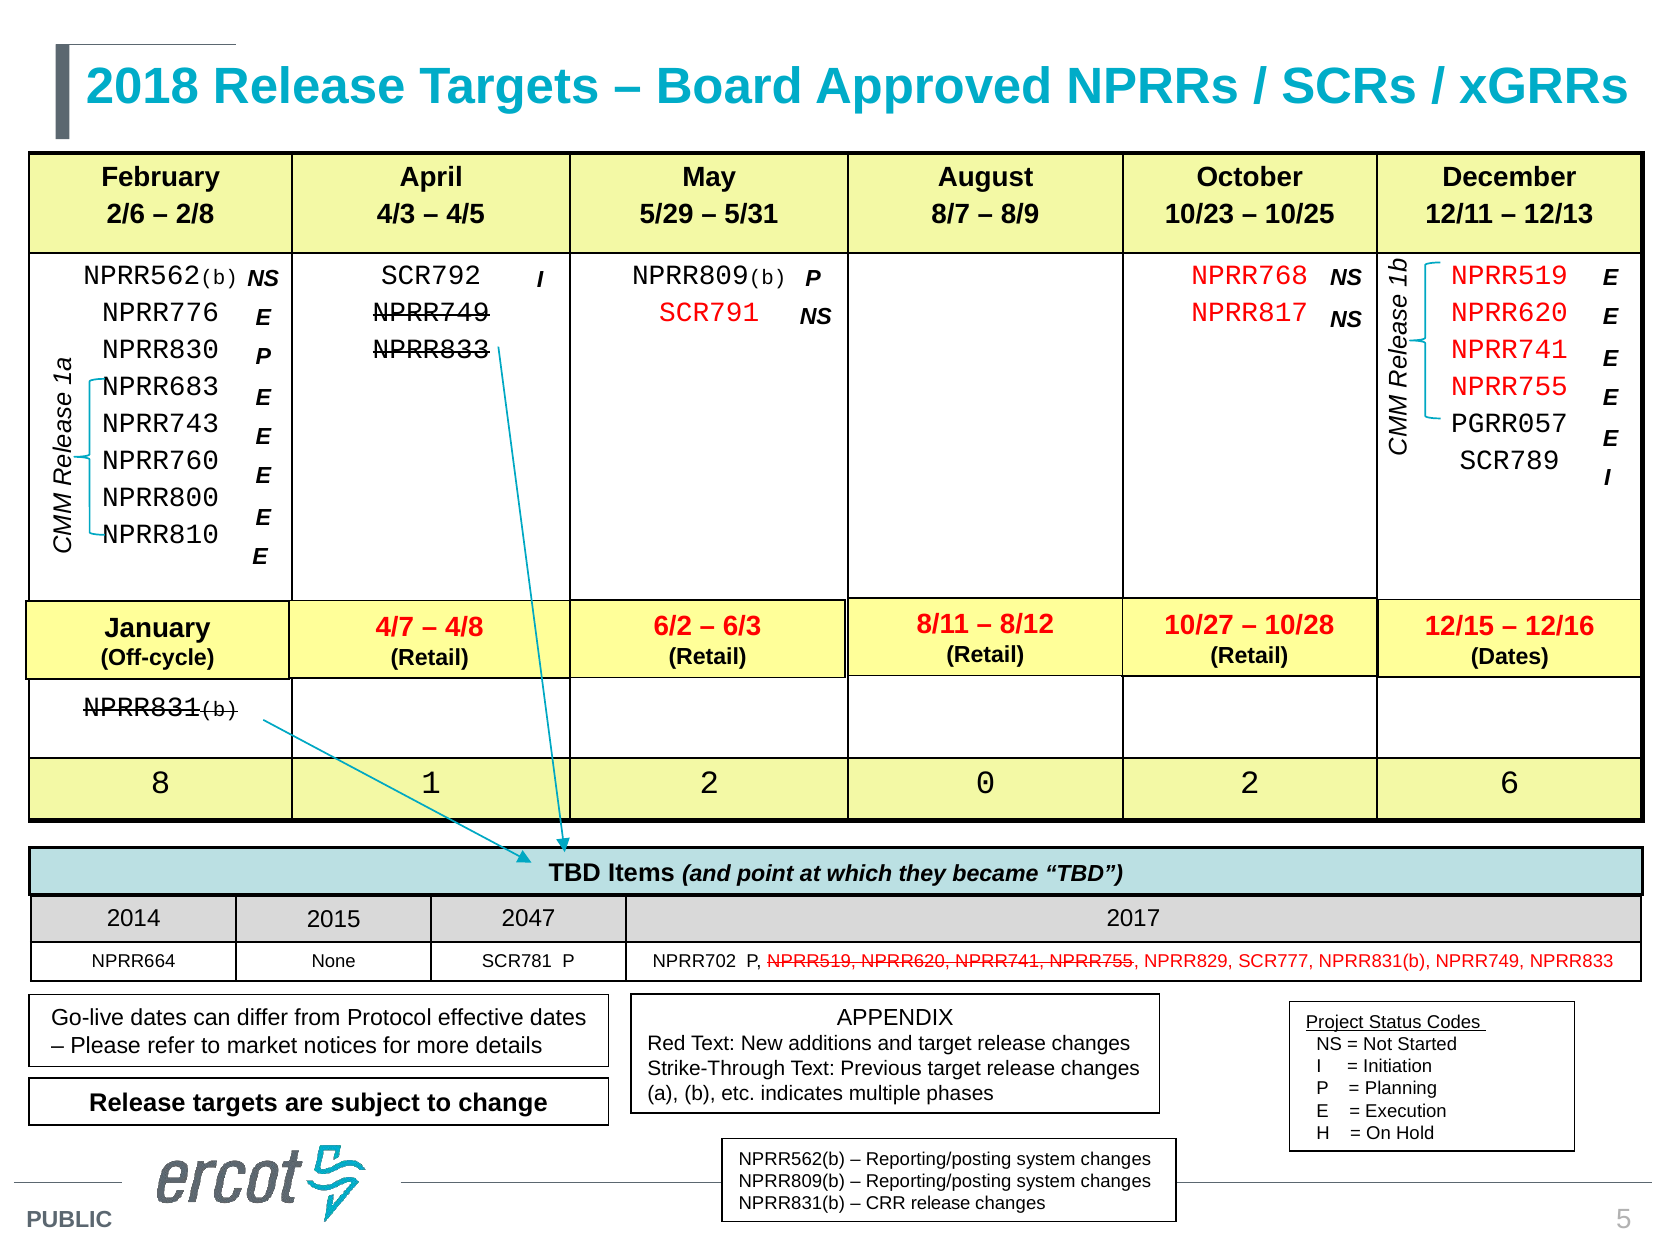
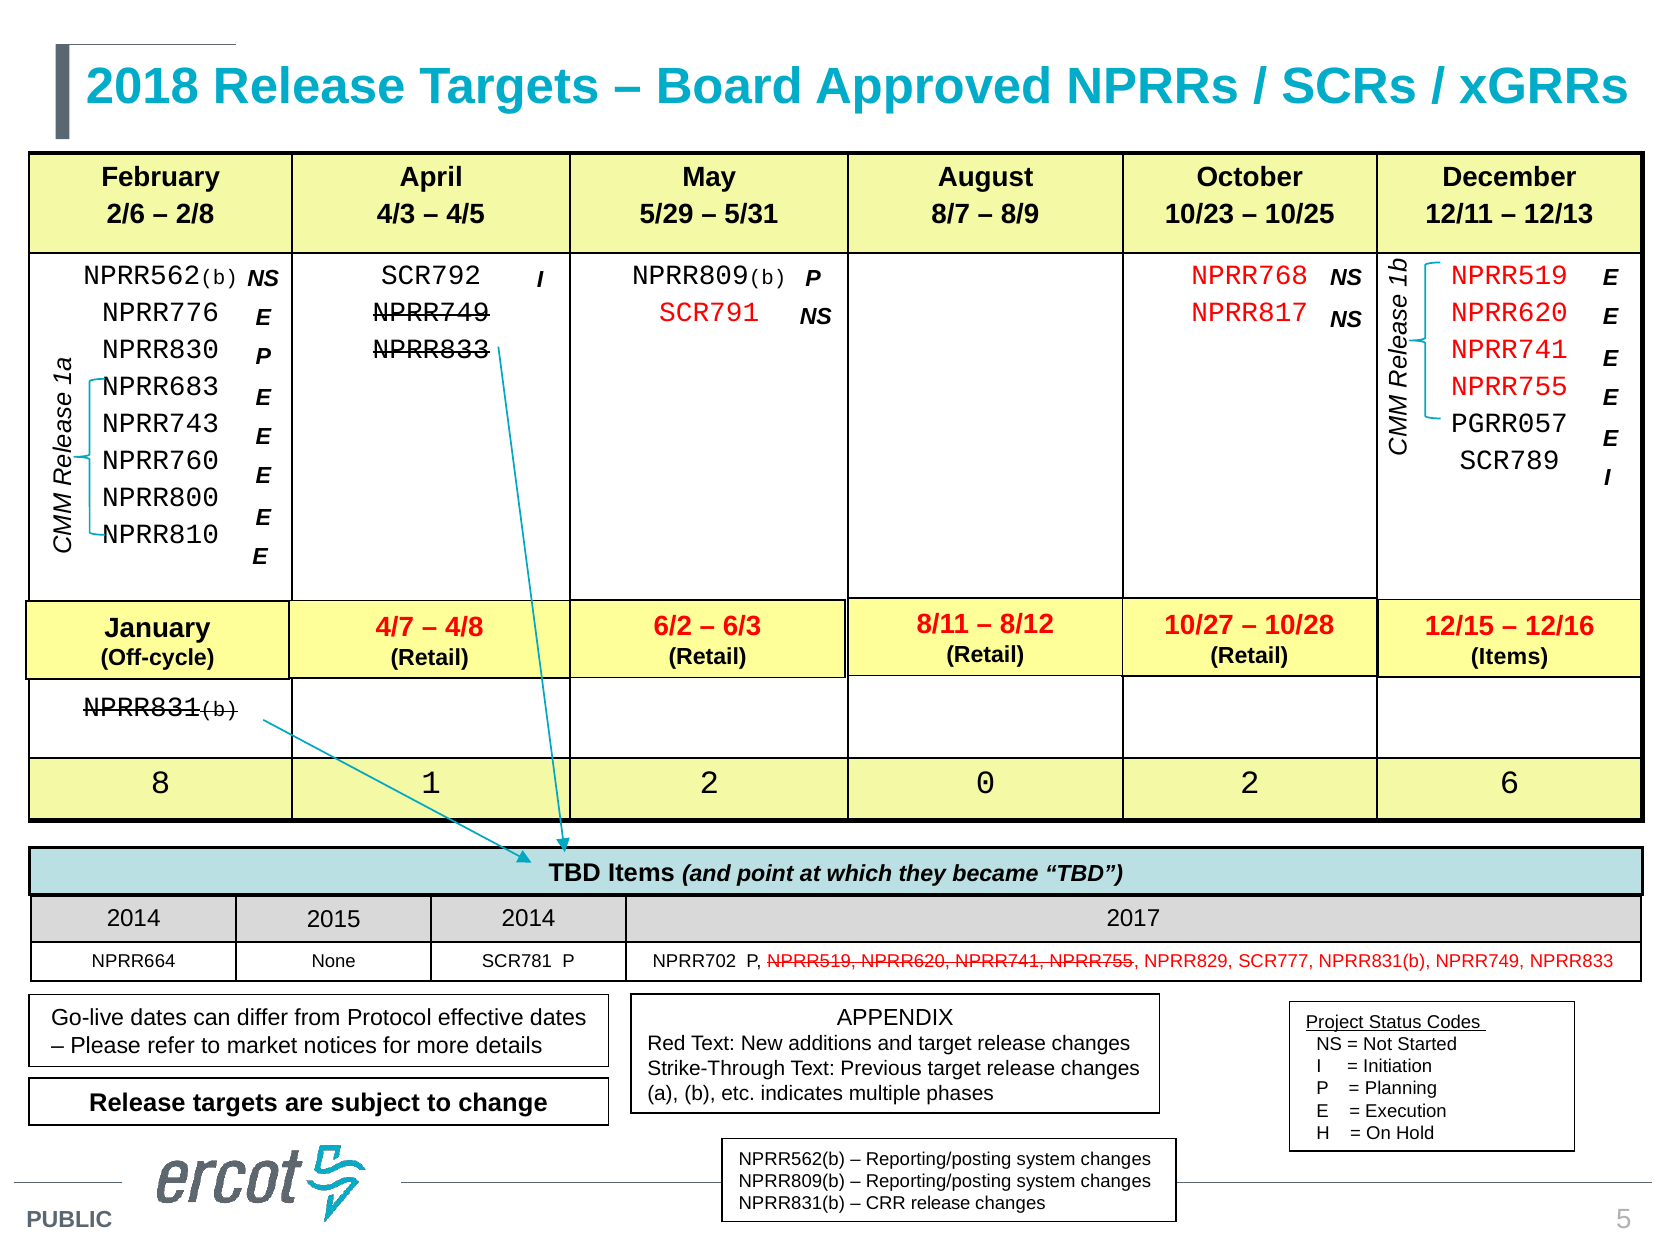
Dates at (1510, 656): Dates -> Items
2015 2047: 2047 -> 2014
